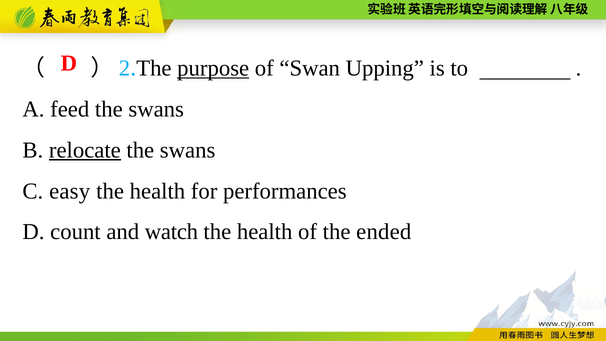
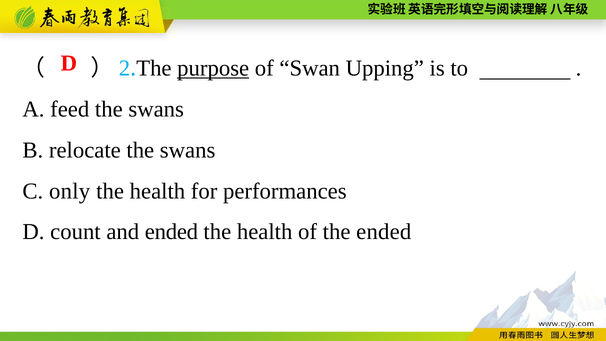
relocate underline: present -> none
easy: easy -> only
and watch: watch -> ended
